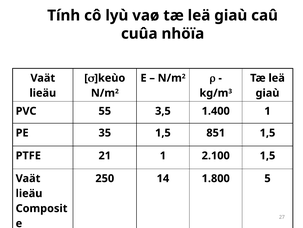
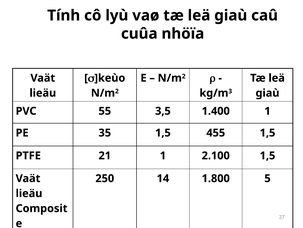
851: 851 -> 455
